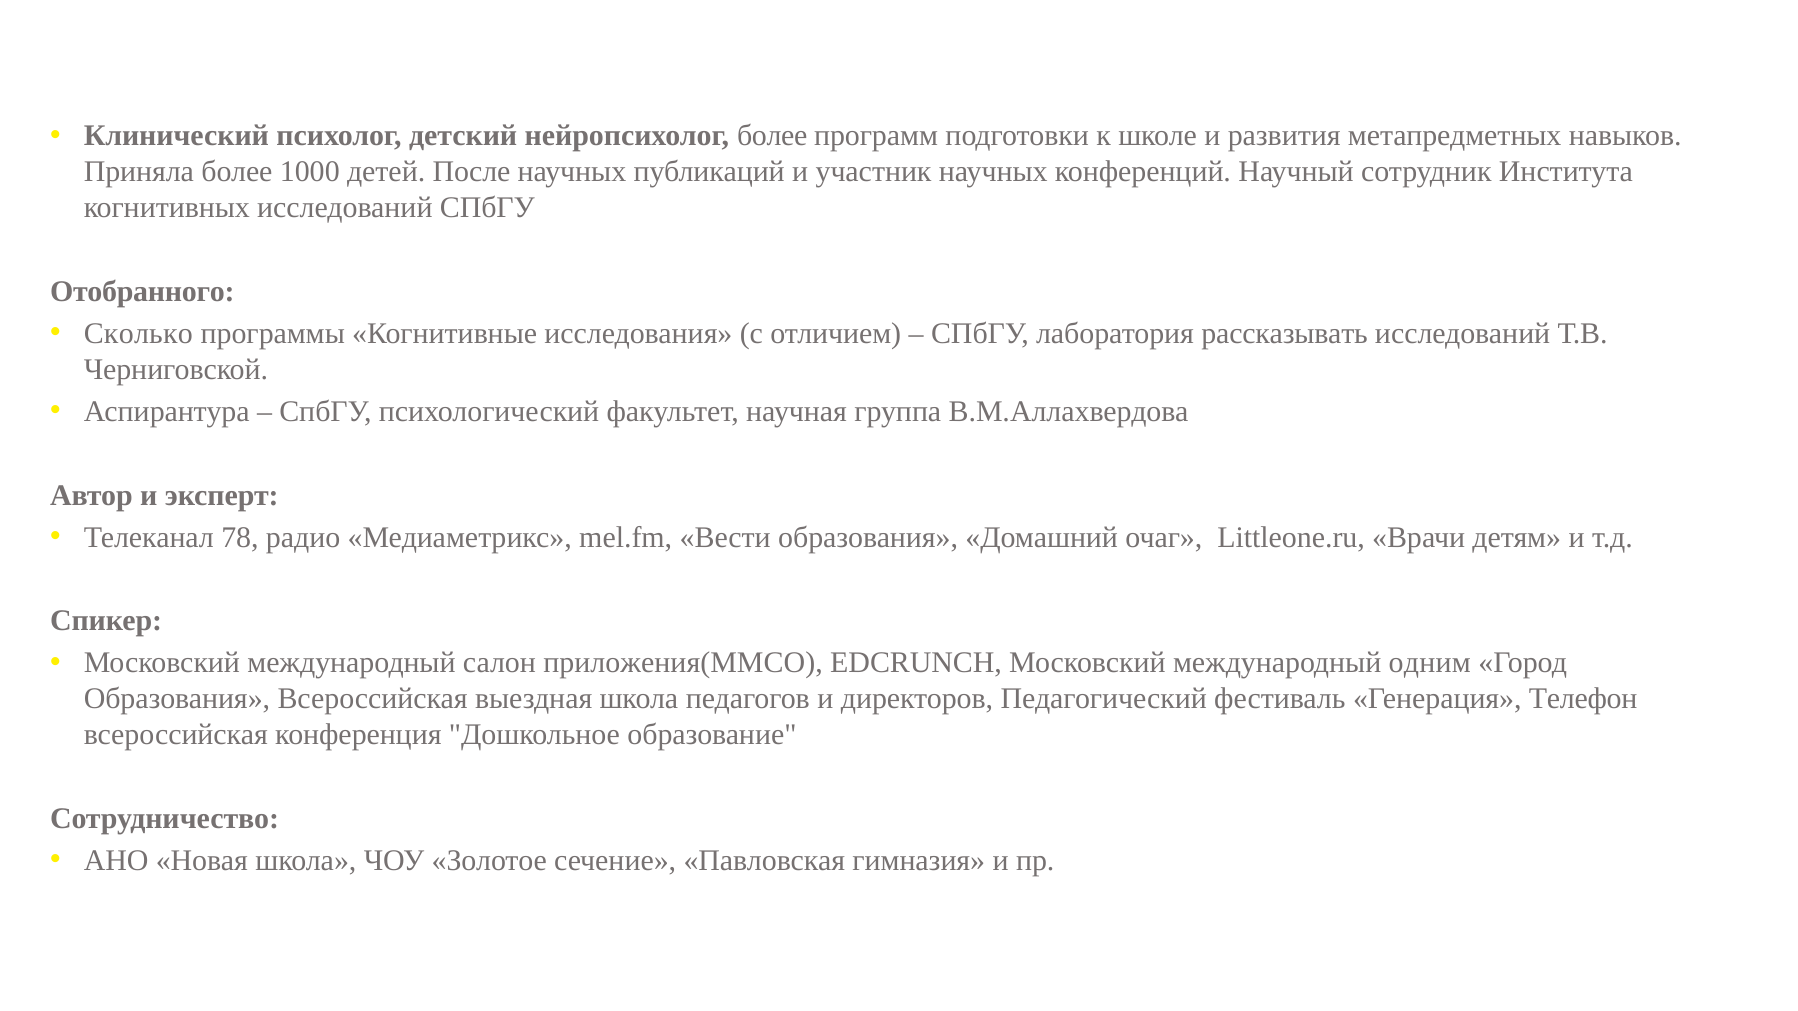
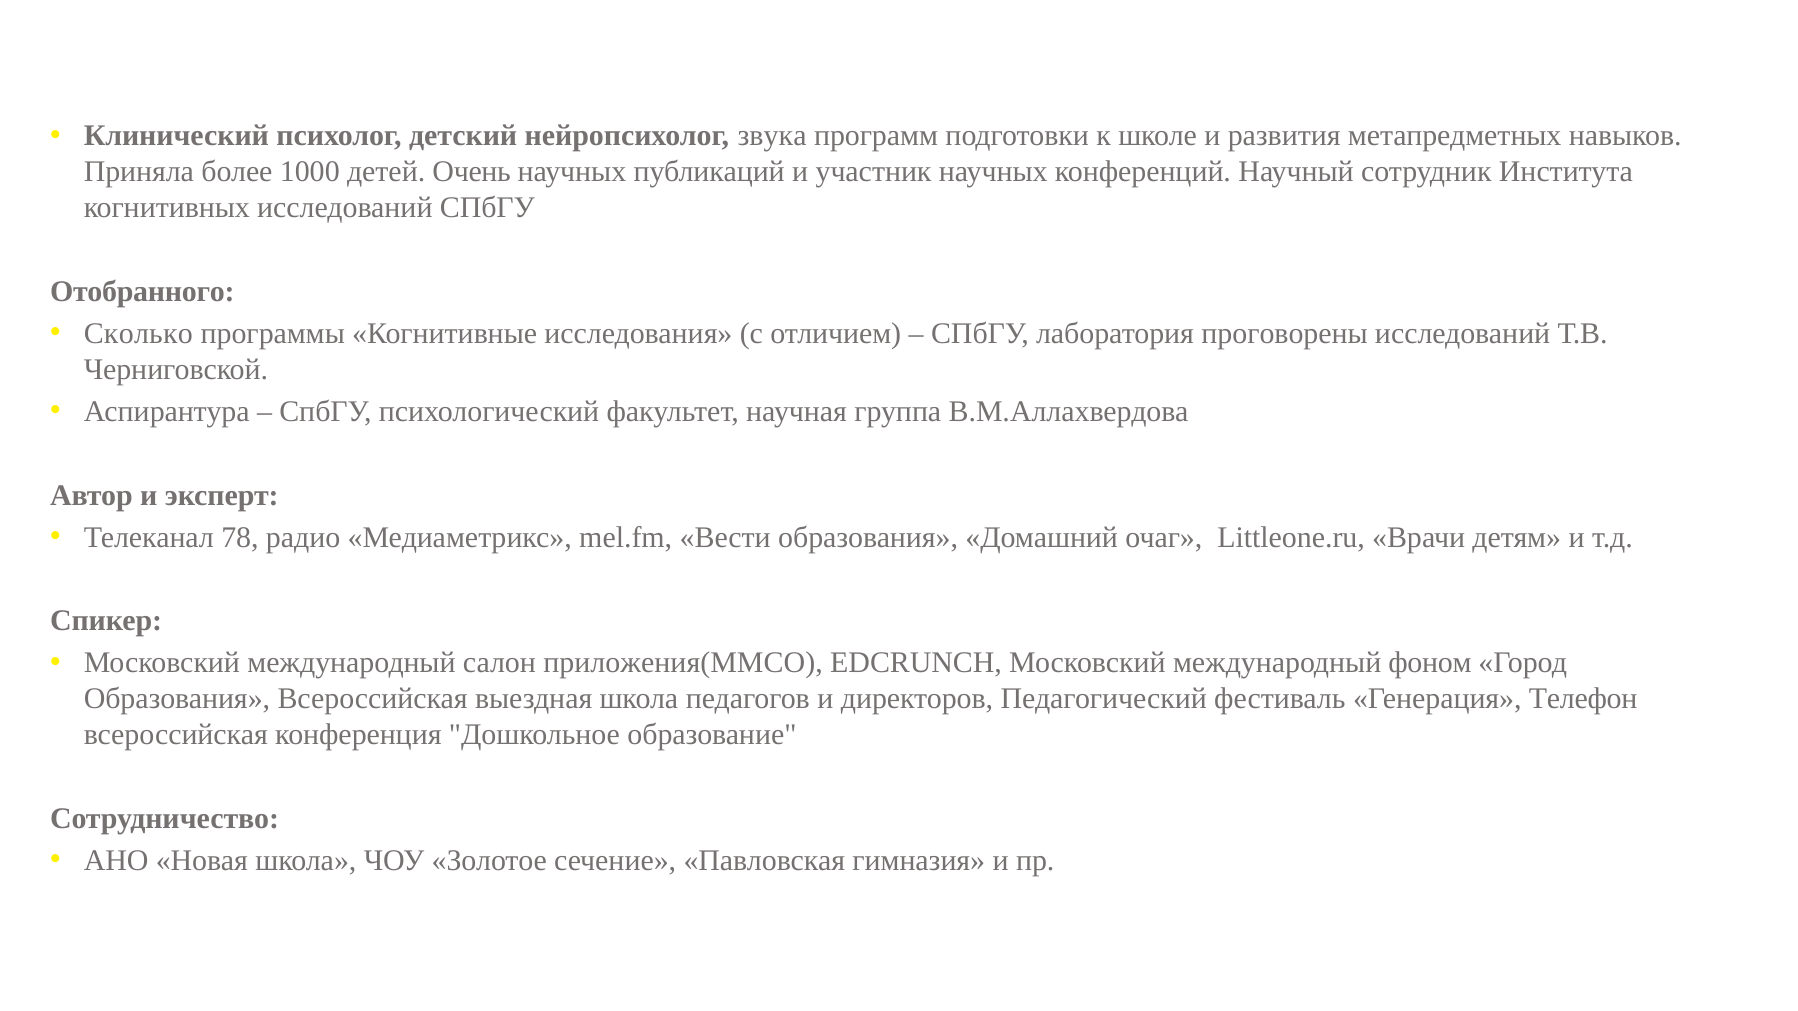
нейропсихолог более: более -> звука
После: После -> Очень
рассказывать: рассказывать -> проговорены
одним: одним -> фоном
